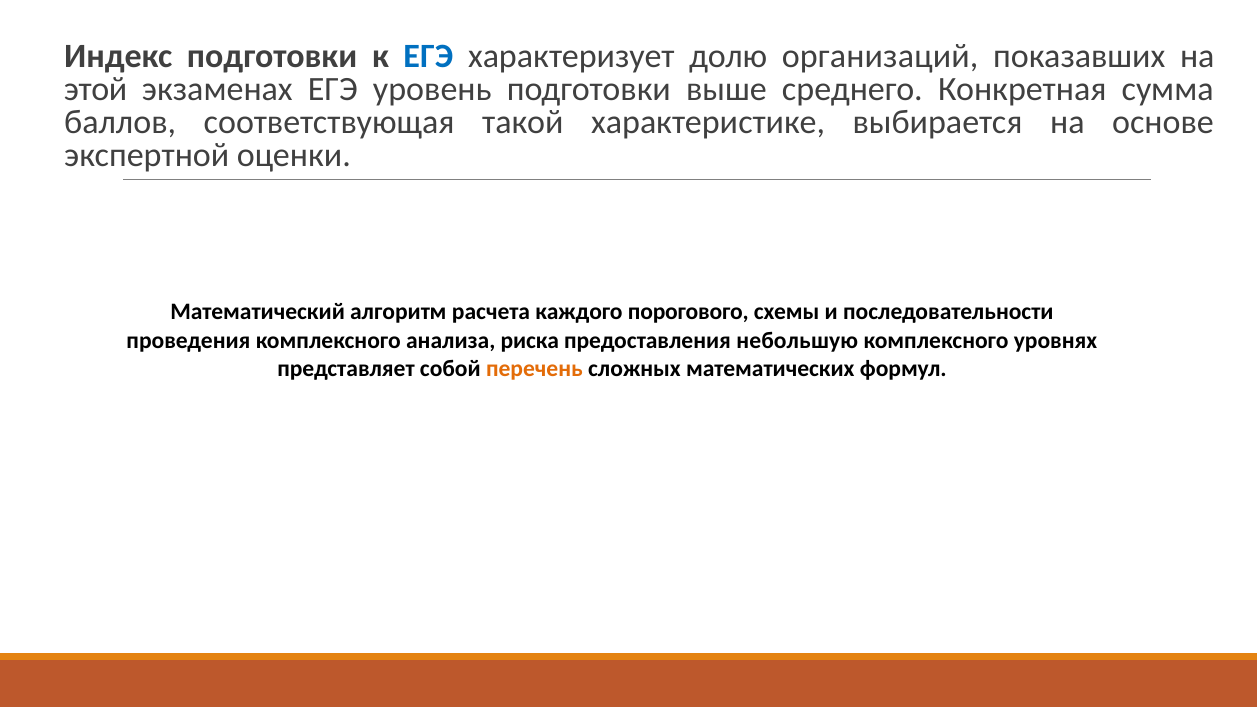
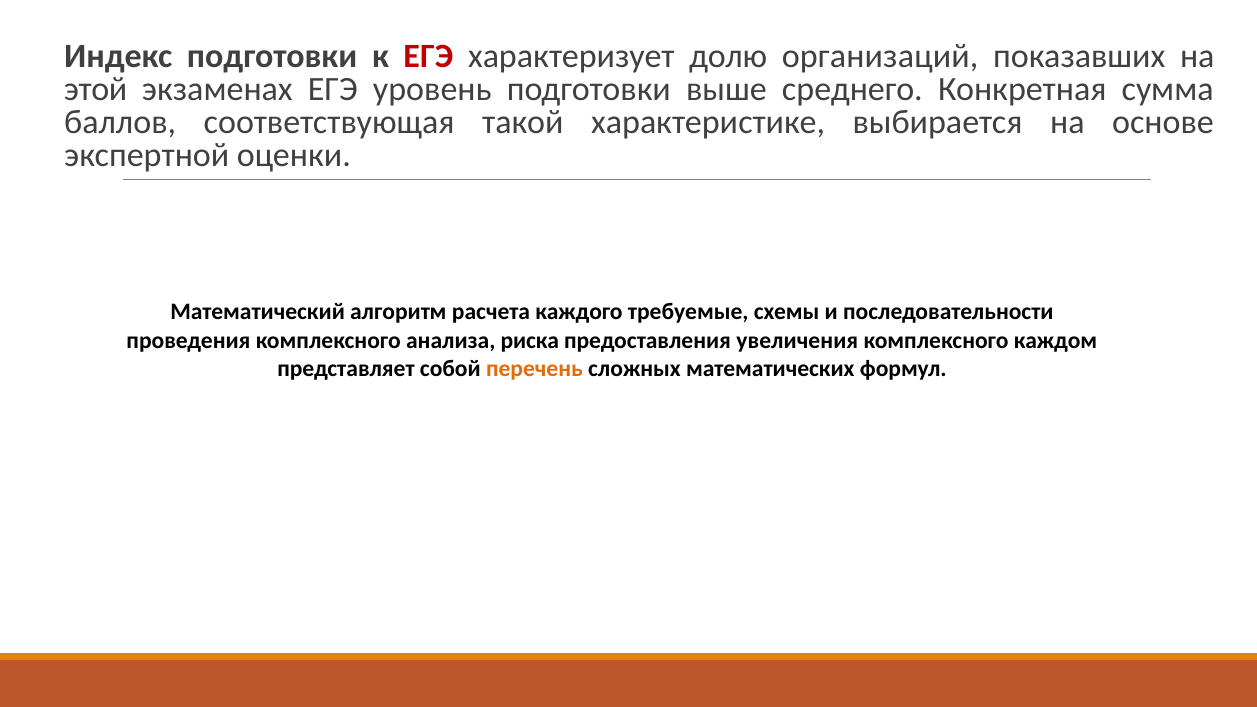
ЕГЭ at (428, 56) colour: blue -> red
порогового: порогового -> требуемые
небольшую: небольшую -> увеличения
уровнях: уровнях -> каждом
